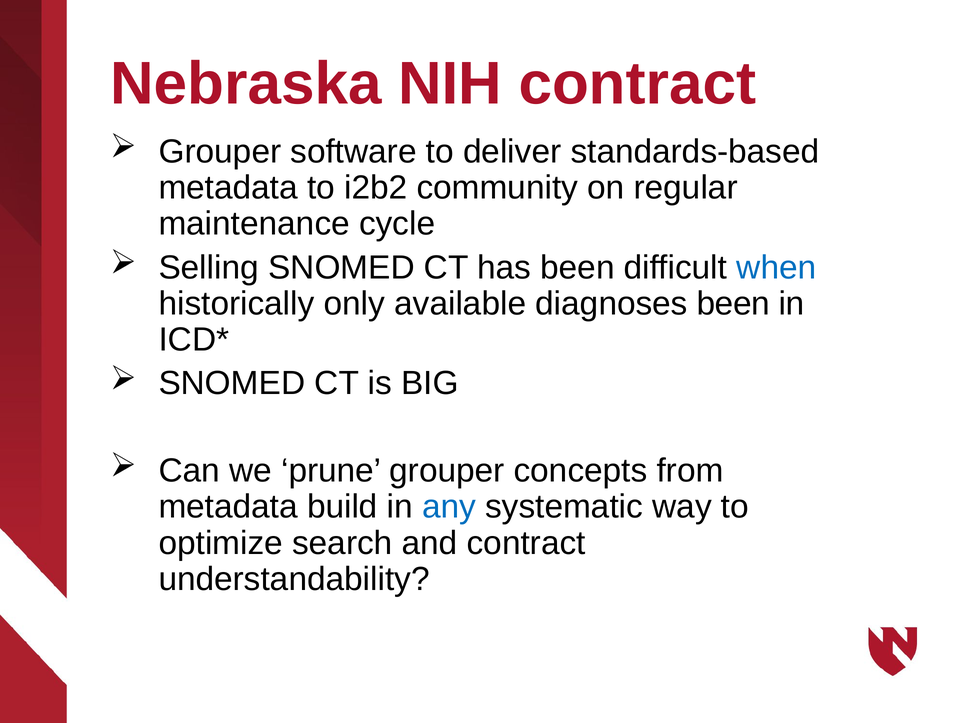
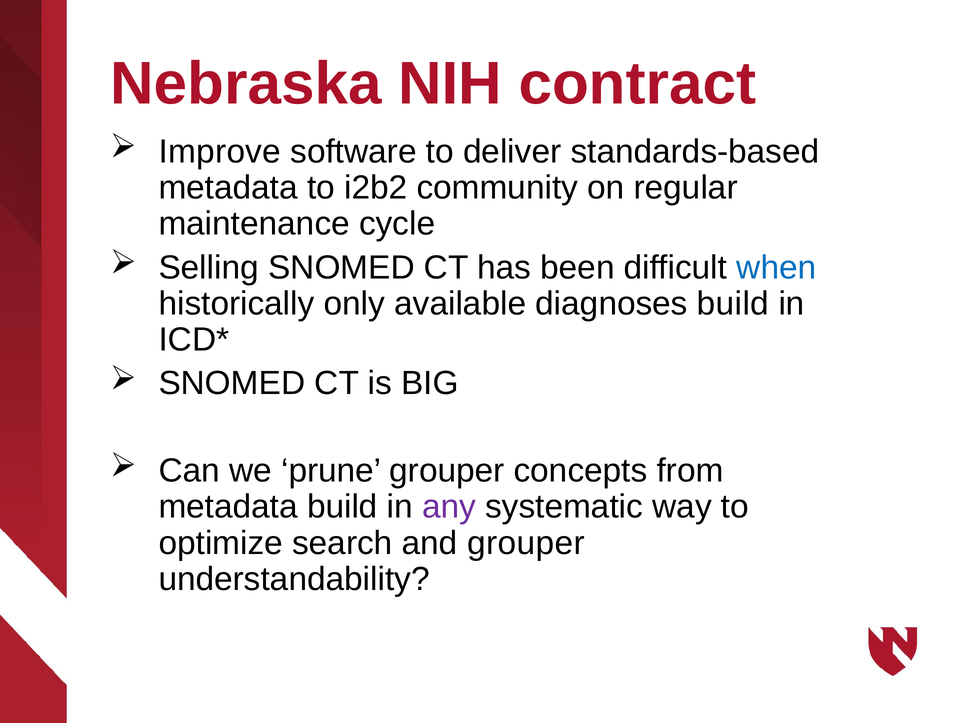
Grouper at (220, 152): Grouper -> Improve
diagnoses been: been -> build
any colour: blue -> purple
and contract: contract -> grouper
